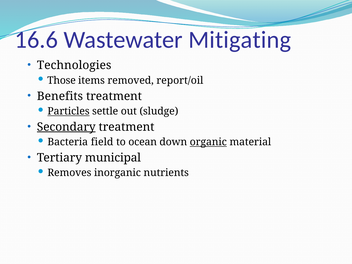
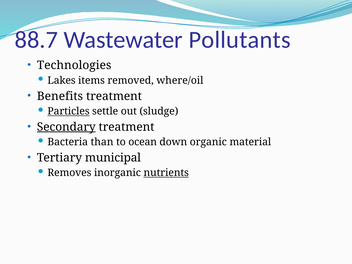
16.6: 16.6 -> 88.7
Mitigating: Mitigating -> Pollutants
Those: Those -> Lakes
report/oil: report/oil -> where/oil
field: field -> than
organic underline: present -> none
nutrients underline: none -> present
